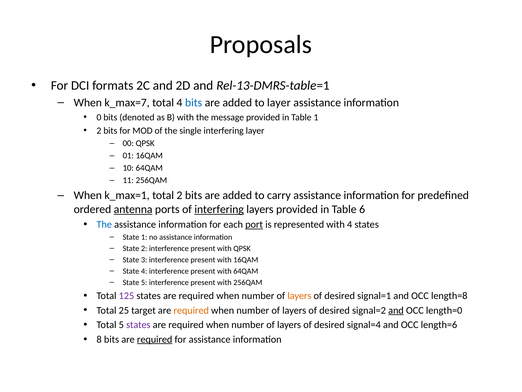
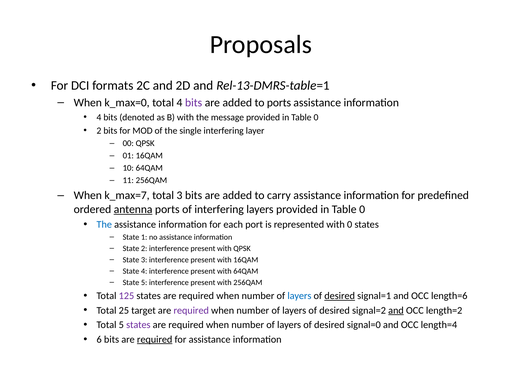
k_max=7: k_max=7 -> k_max=0
bits at (194, 103) colour: blue -> purple
to layer: layer -> ports
0 at (99, 117): 0 -> 4
1 at (316, 117): 1 -> 0
k_max=1: k_max=1 -> k_max=7
total 2: 2 -> 3
interfering at (219, 209) underline: present -> none
6 at (362, 209): 6 -> 0
port underline: present -> none
with 4: 4 -> 0
layers at (299, 295) colour: orange -> blue
desired at (340, 295) underline: none -> present
length=8: length=8 -> length=6
required at (191, 310) colour: orange -> purple
length=0: length=0 -> length=2
signal=4: signal=4 -> signal=0
length=6: length=6 -> length=4
8: 8 -> 6
